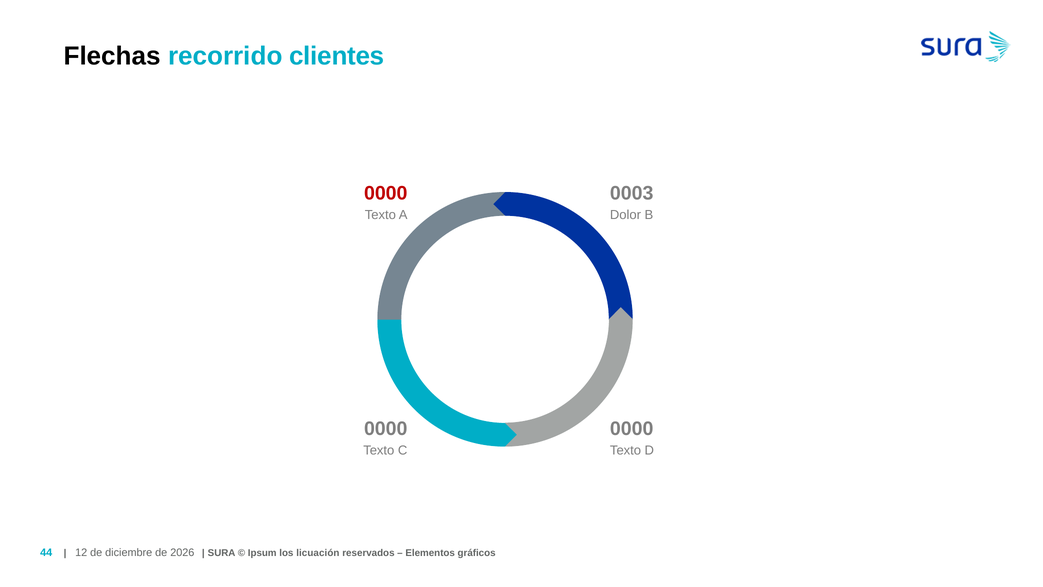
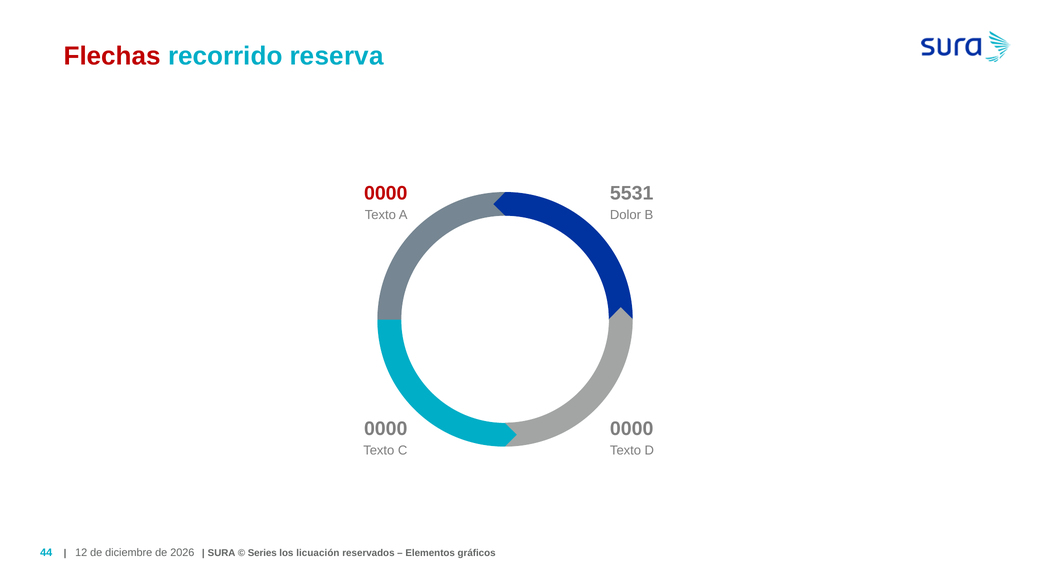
Flechas colour: black -> red
clientes: clientes -> reserva
0003: 0003 -> 5531
Ipsum: Ipsum -> Series
